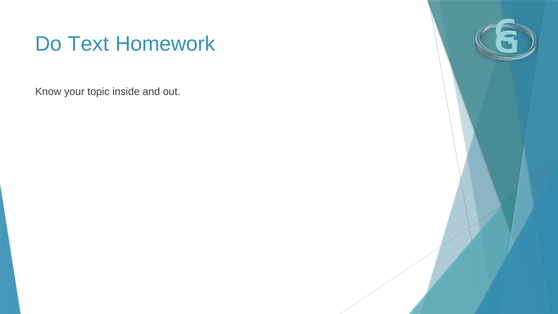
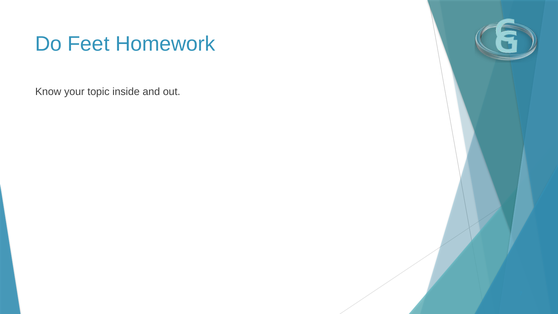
Text: Text -> Feet
